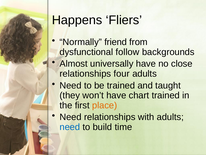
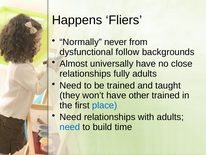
friend: friend -> never
four: four -> fully
chart: chart -> other
place colour: orange -> blue
